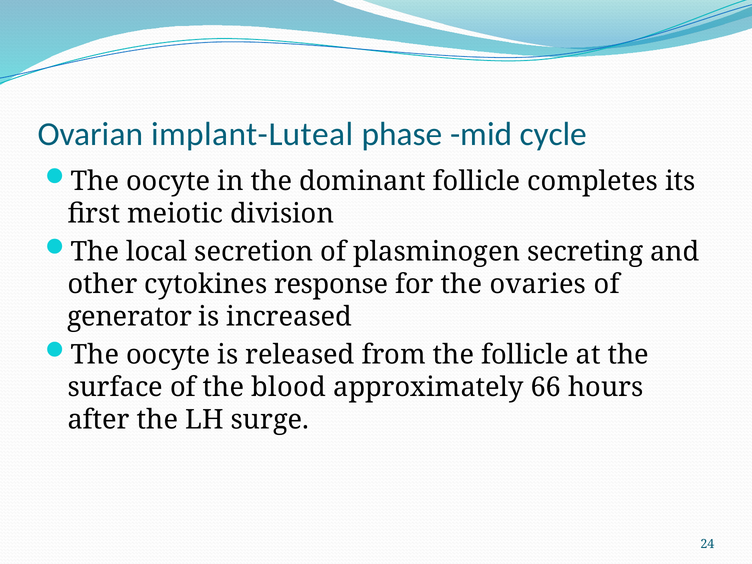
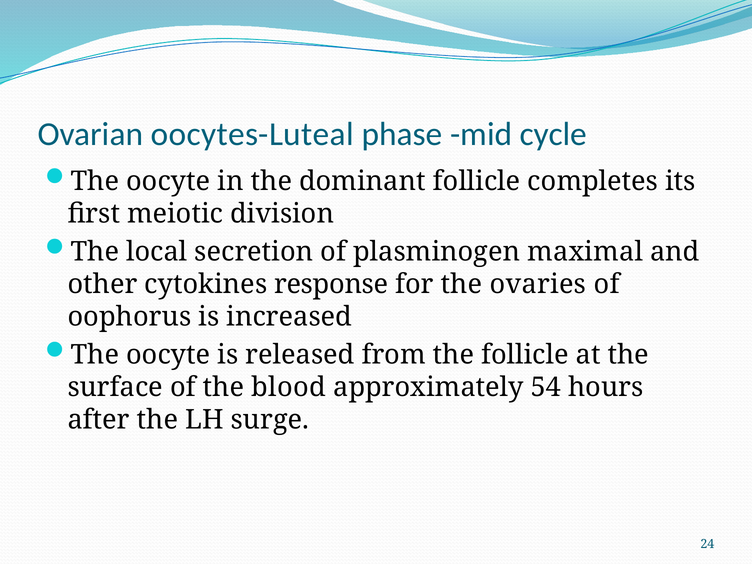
implant-Luteal: implant-Luteal -> oocytes-Luteal
secreting: secreting -> maximal
generator: generator -> oophorus
66: 66 -> 54
